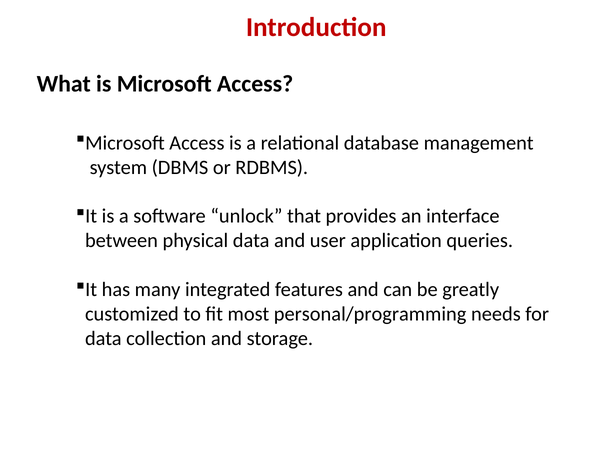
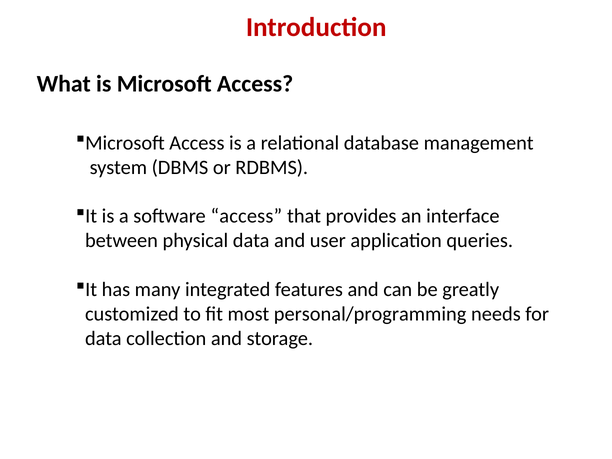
software unlock: unlock -> access
